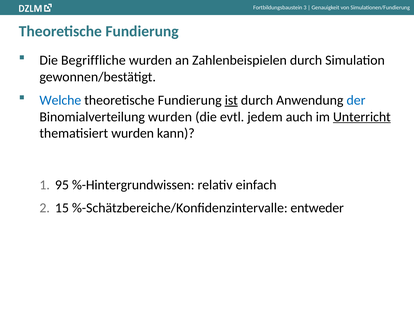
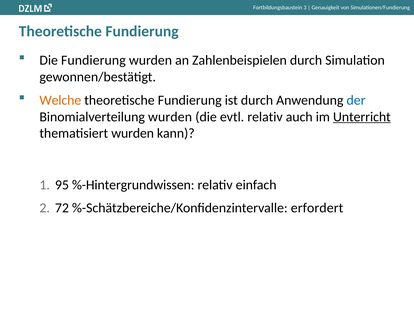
Die Begriffliche: Begriffliche -> Fundierung
Welche colour: blue -> orange
ist underline: present -> none
evtl jedem: jedem -> relativ
15: 15 -> 72
entweder: entweder -> erfordert
